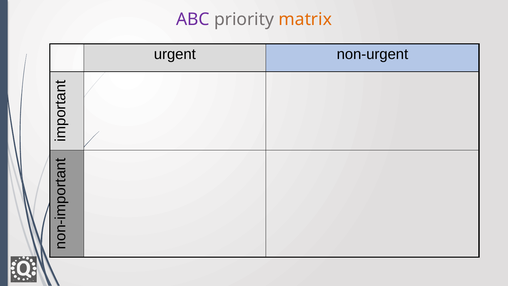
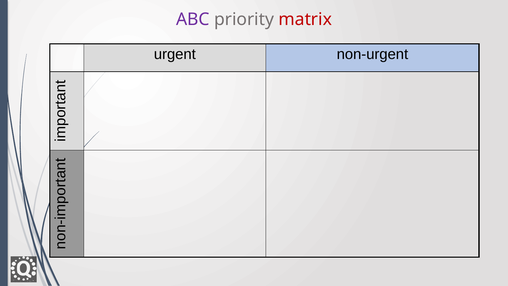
matrix colour: orange -> red
